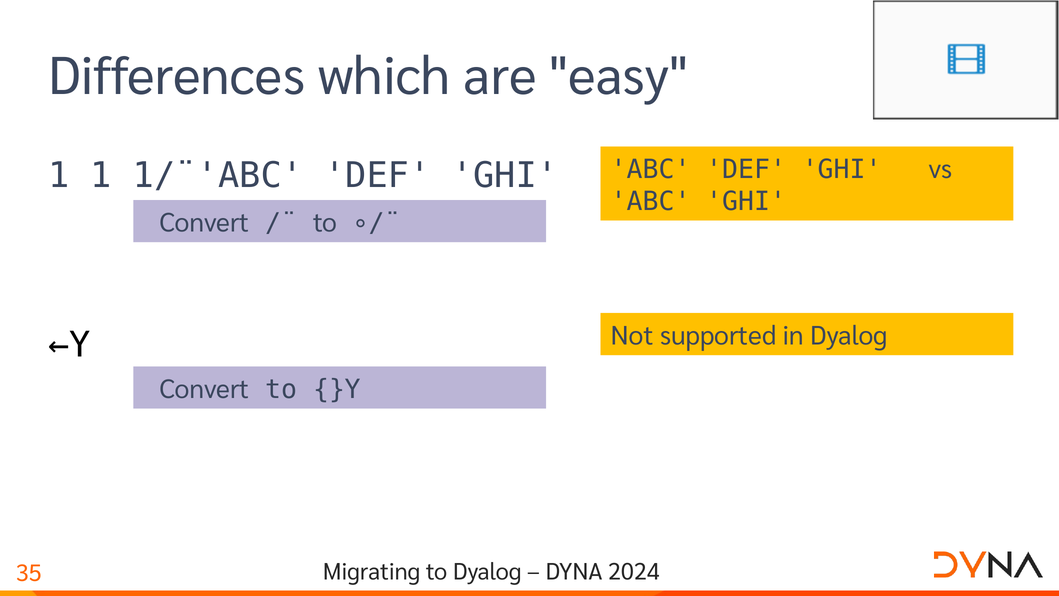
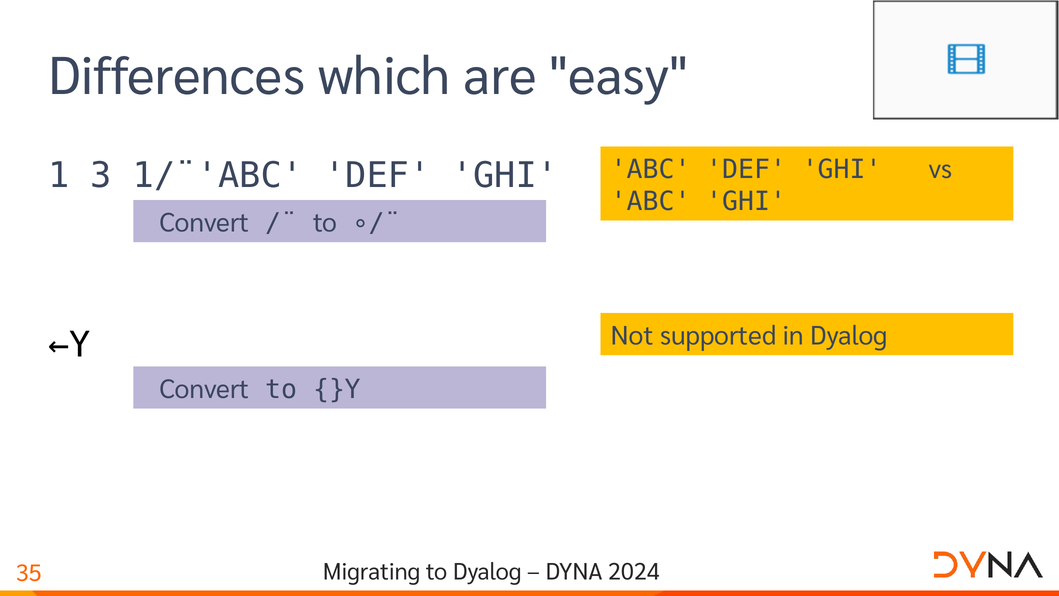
1 1: 1 -> 3
